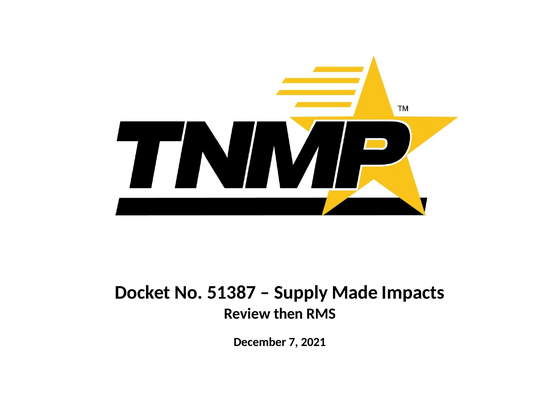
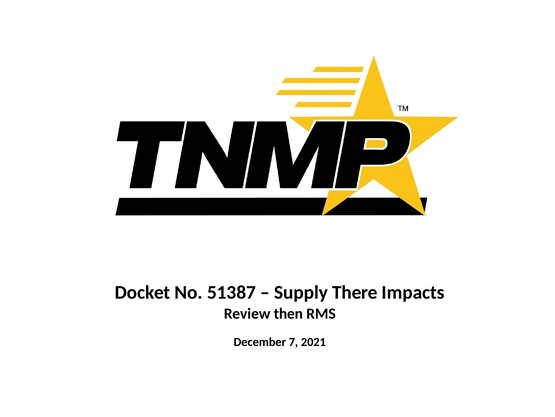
Made: Made -> There
